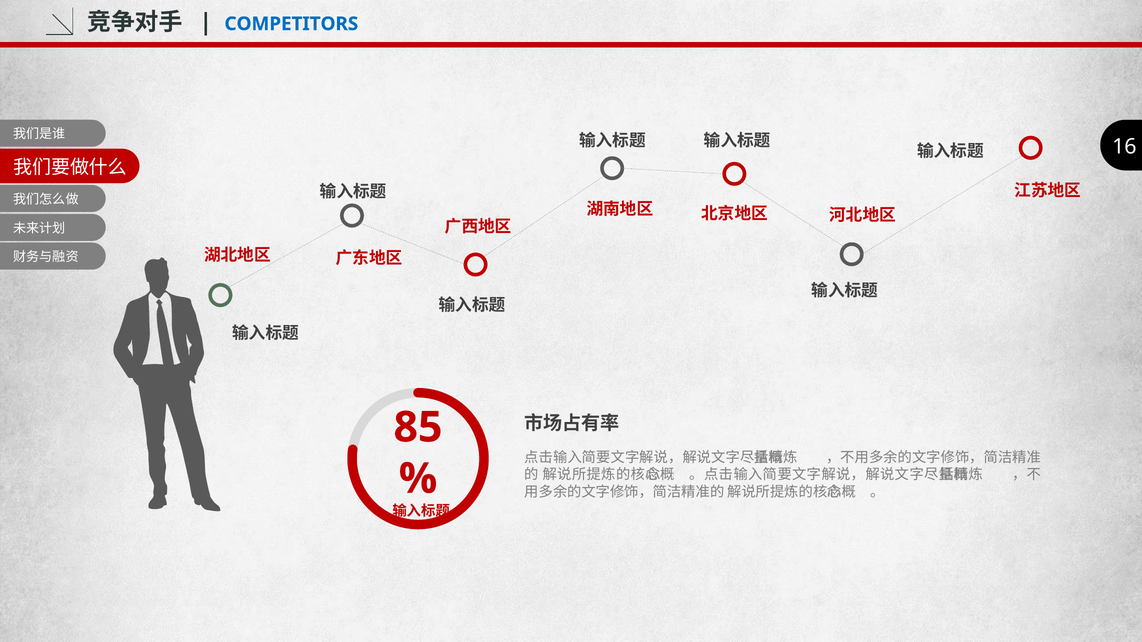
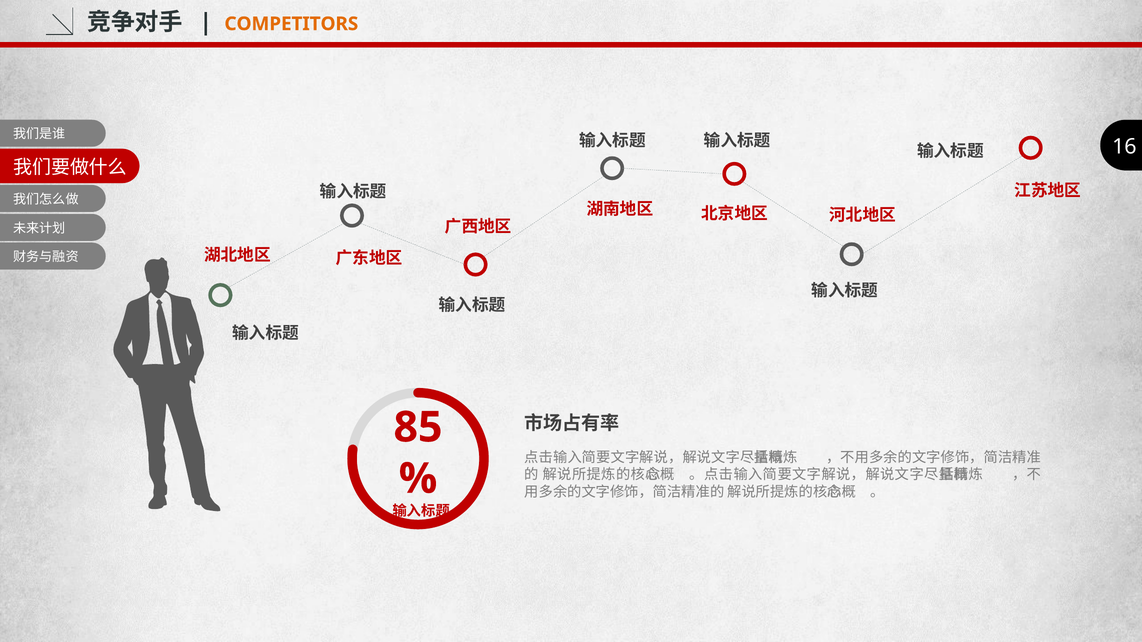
COMPETITORS colour: blue -> orange
